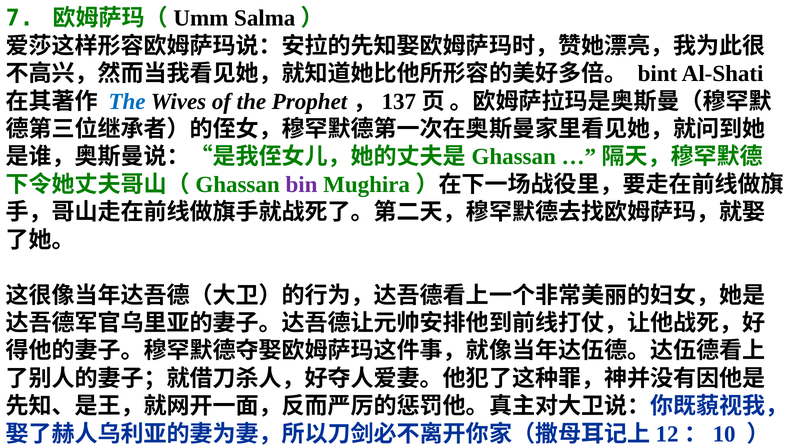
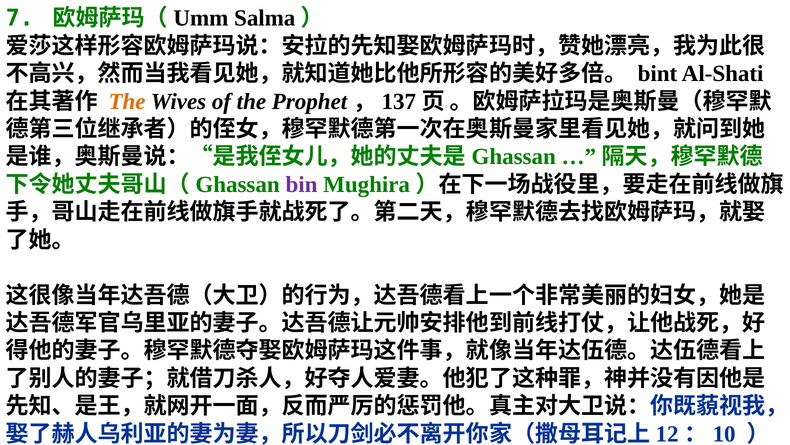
The at (127, 101) colour: blue -> orange
